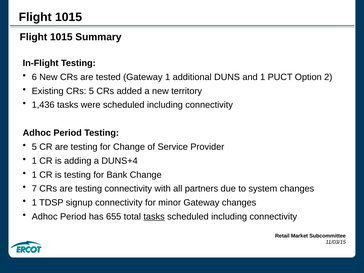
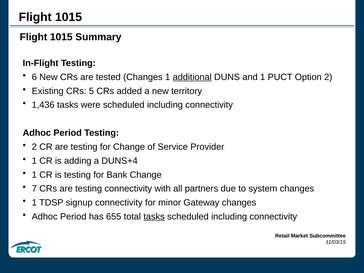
tested Gateway: Gateway -> Changes
additional underline: none -> present
5 at (34, 147): 5 -> 2
